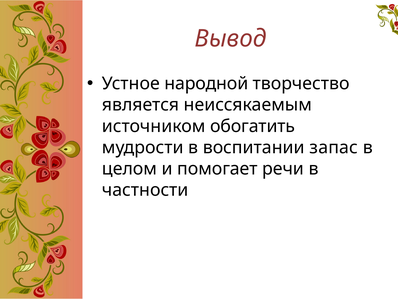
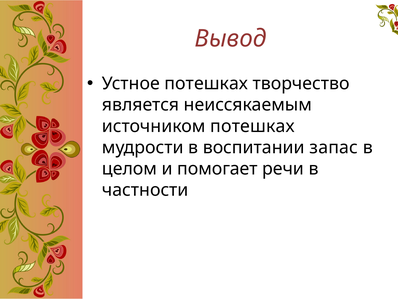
Устное народной: народной -> потешках
источником обогатить: обогатить -> потешках
